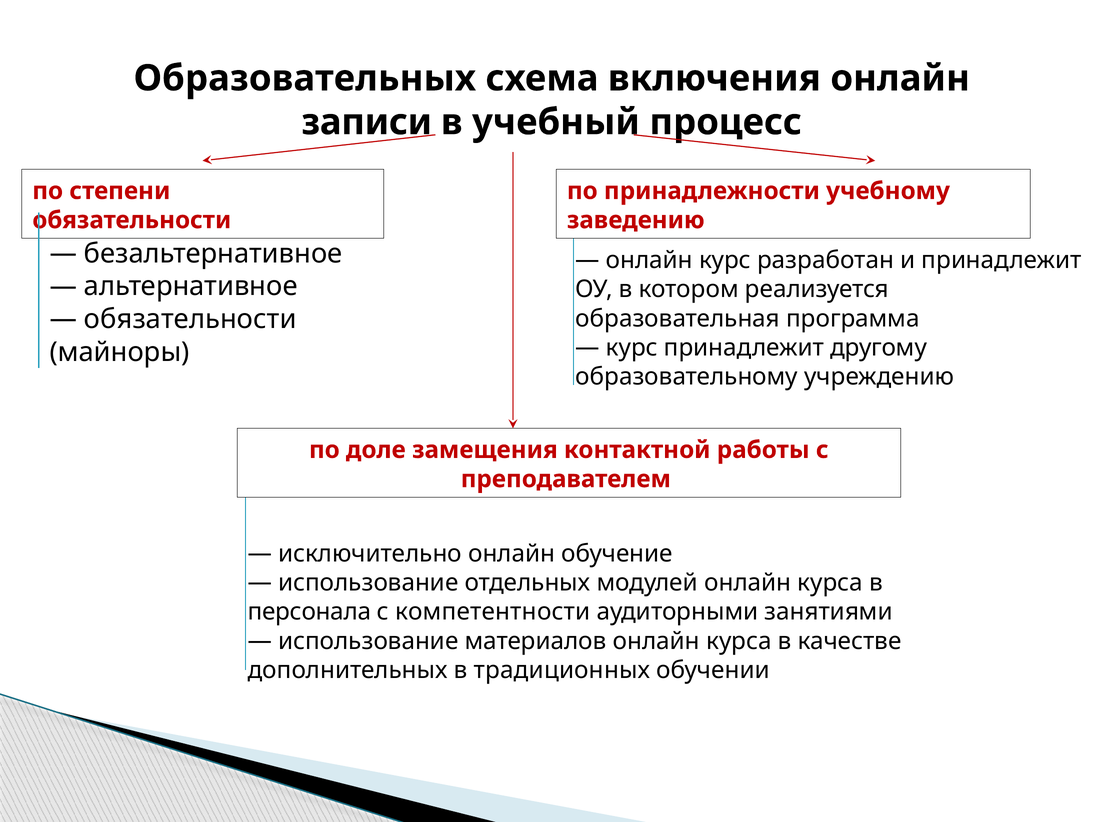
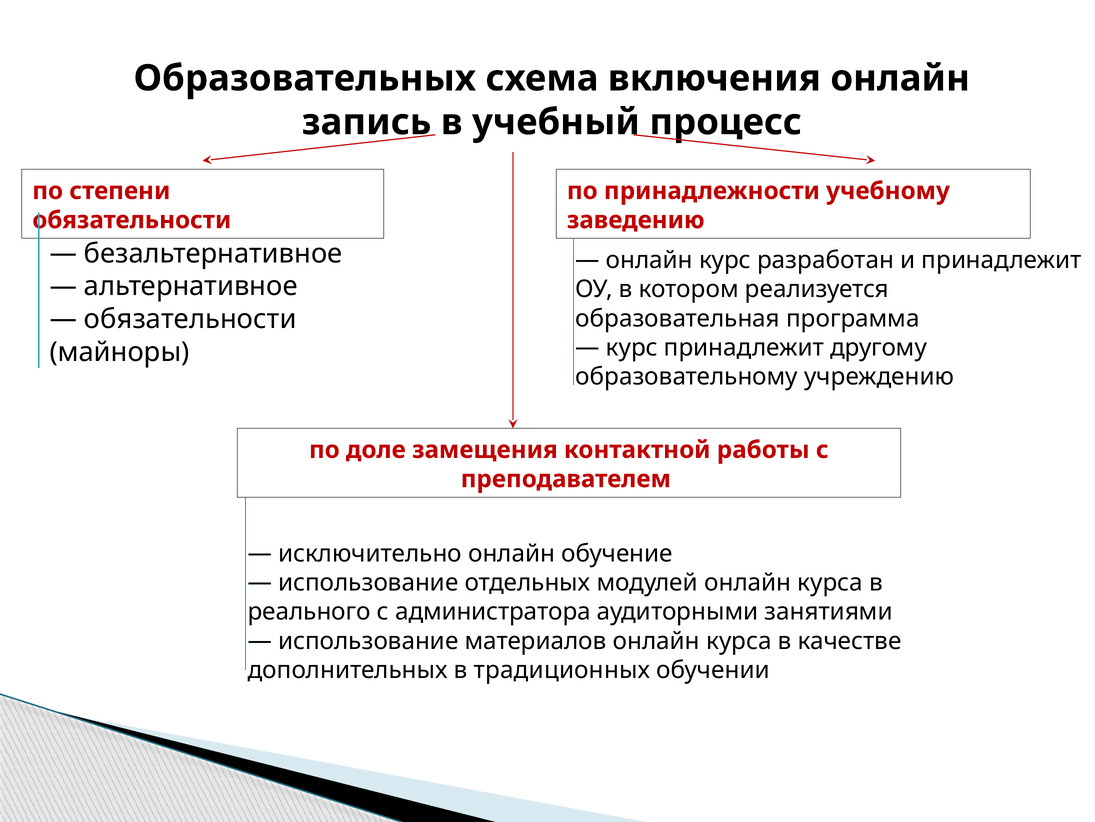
записи: записи -> запись
персонала: персонала -> реального
компетентности: компетентности -> администратора
